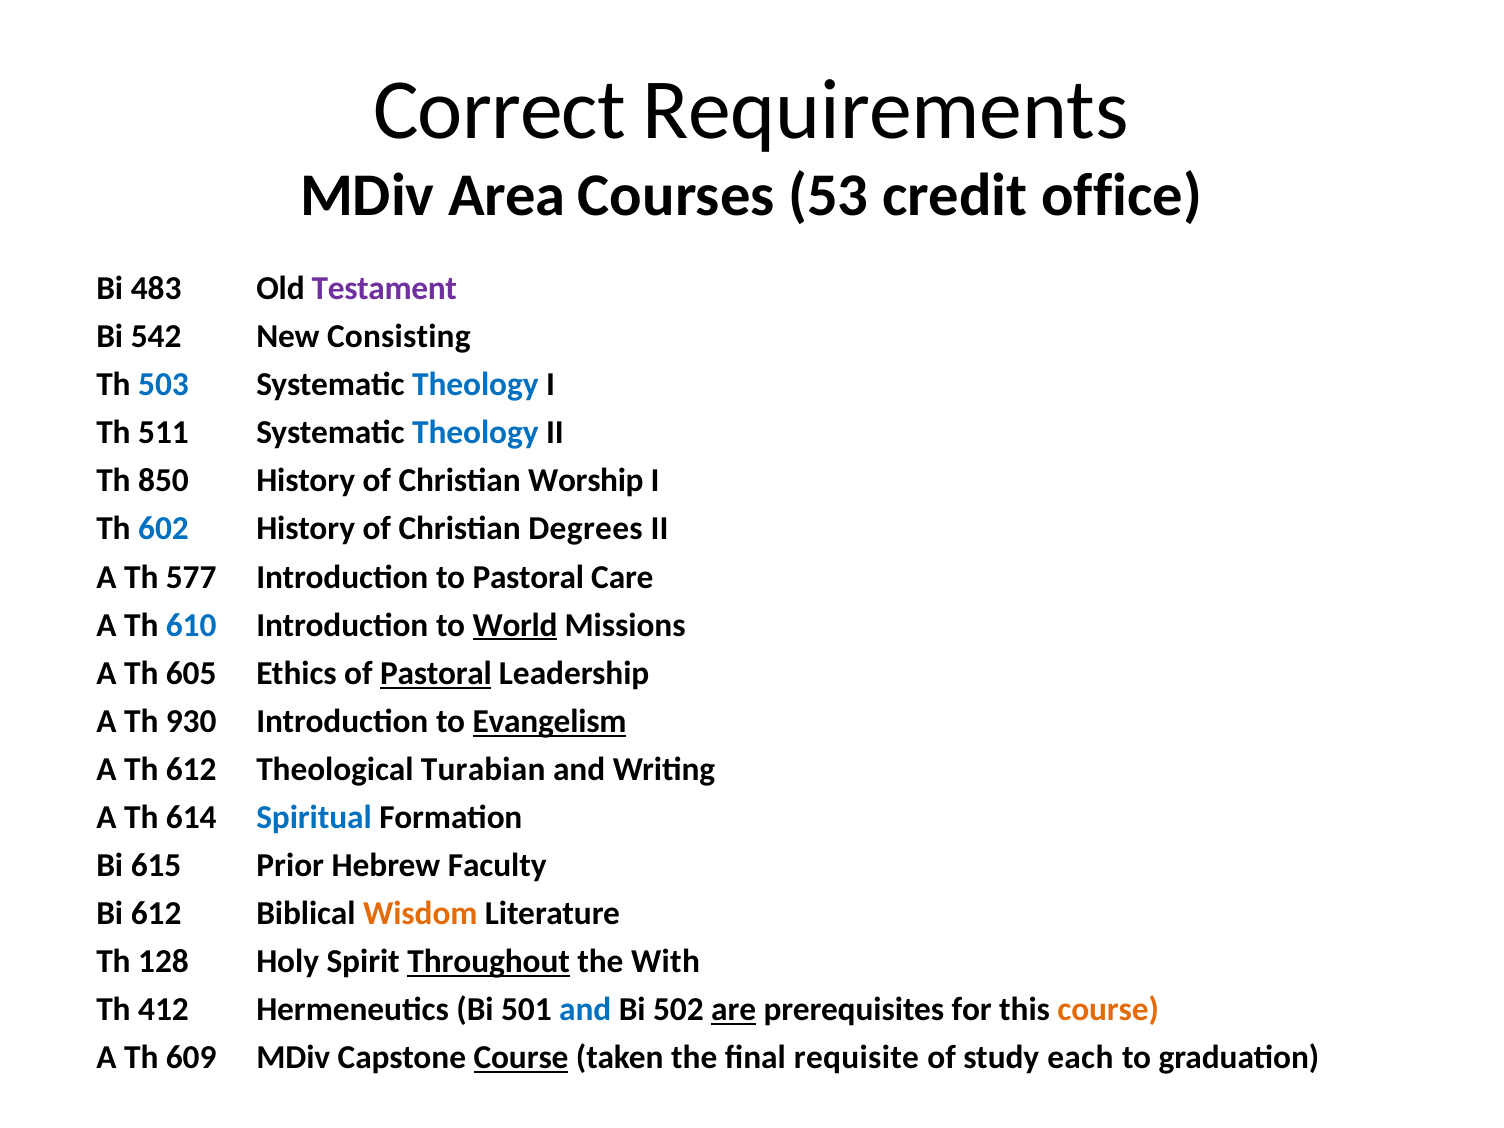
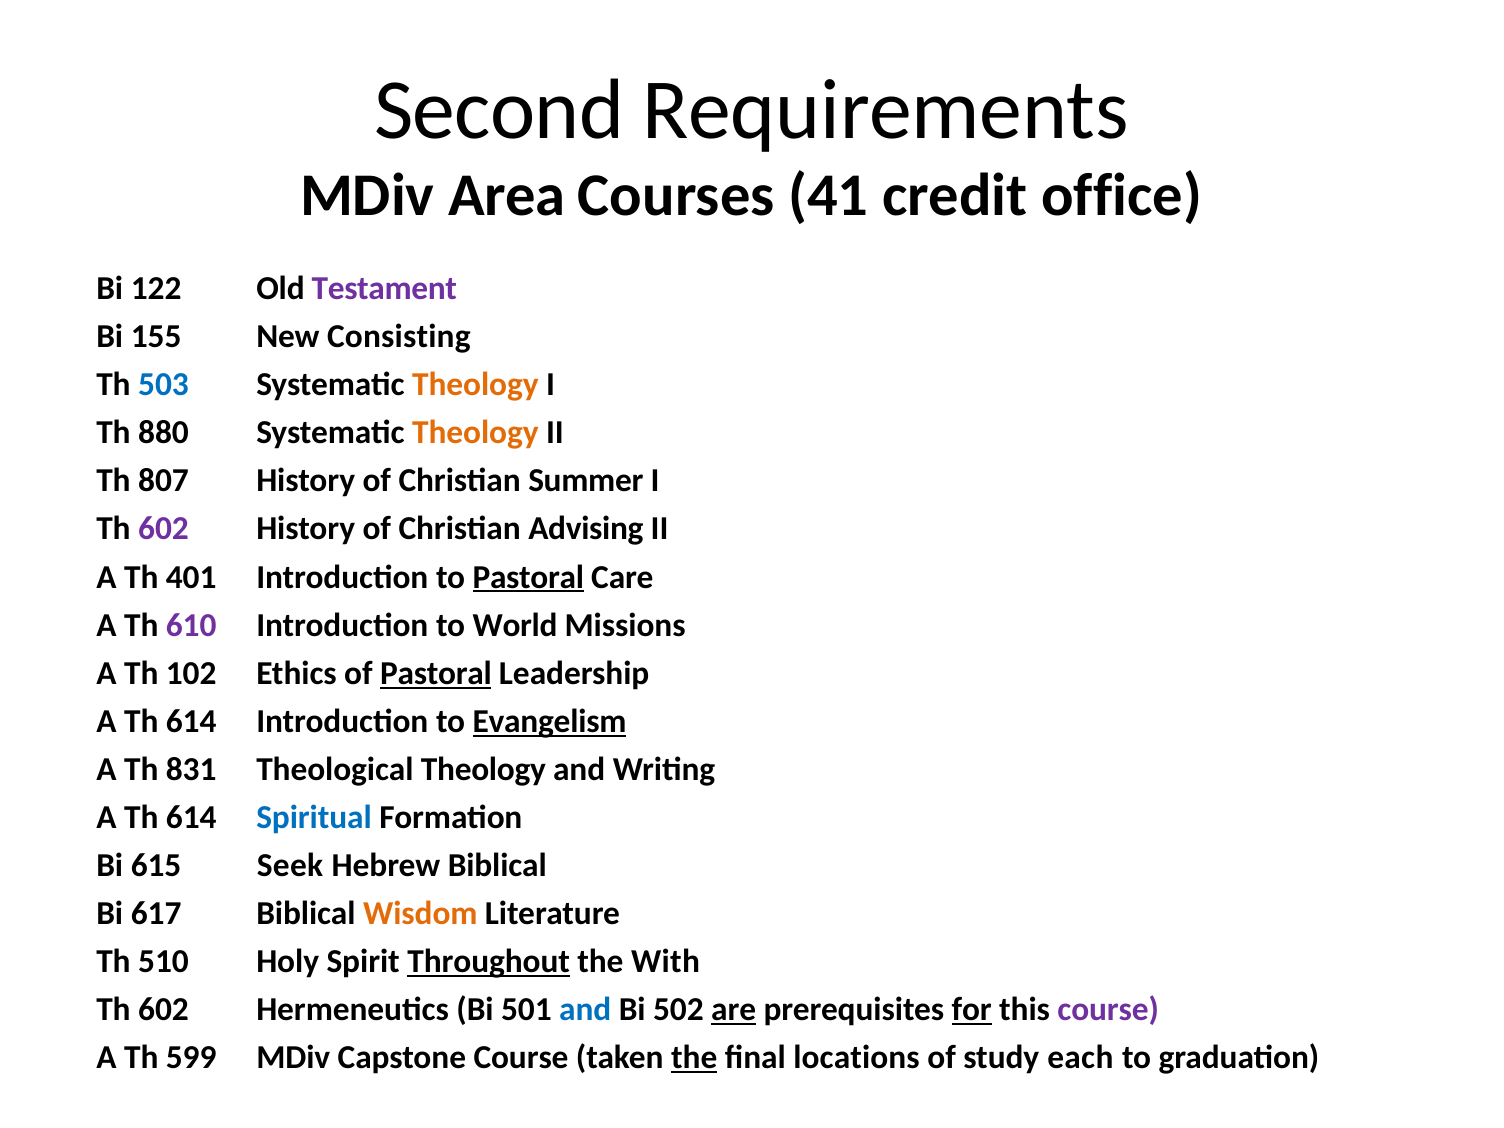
Correct: Correct -> Second
53: 53 -> 41
483: 483 -> 122
542: 542 -> 155
Theology at (475, 385) colour: blue -> orange
511: 511 -> 880
Theology at (475, 433) colour: blue -> orange
850: 850 -> 807
Worship: Worship -> Summer
602 at (164, 529) colour: blue -> purple
Degrees: Degrees -> Advising
577: 577 -> 401
Pastoral at (528, 577) underline: none -> present
610 colour: blue -> purple
World underline: present -> none
605: 605 -> 102
930 at (191, 721): 930 -> 614
Th 612: 612 -> 831
Theological Turabian: Turabian -> Theology
Prior: Prior -> Seek
Hebrew Faculty: Faculty -> Biblical
Bi 612: 612 -> 617
128: 128 -> 510
412 at (164, 1010): 412 -> 602
for underline: none -> present
course at (1108, 1010) colour: orange -> purple
609: 609 -> 599
Course at (521, 1058) underline: present -> none
the at (694, 1058) underline: none -> present
requisite: requisite -> locations
